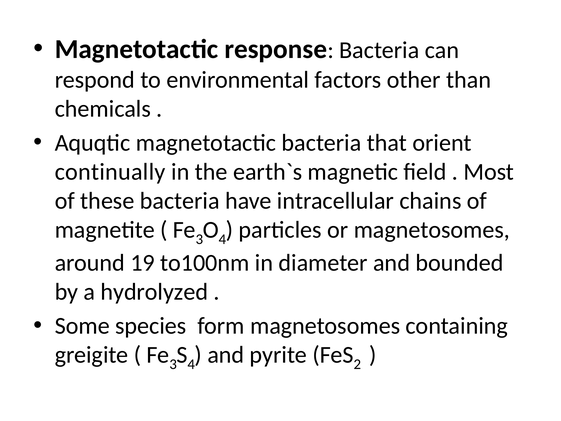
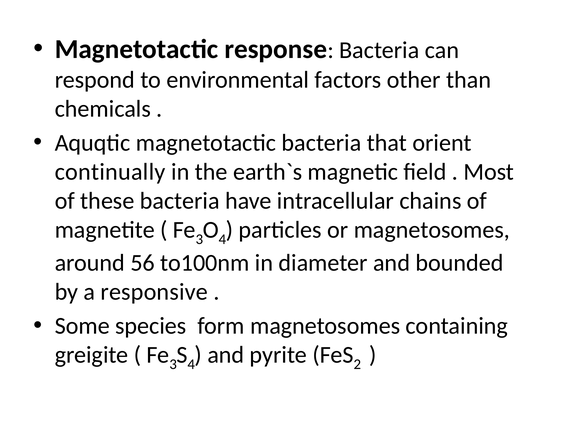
19: 19 -> 56
hydrolyzed: hydrolyzed -> responsive
